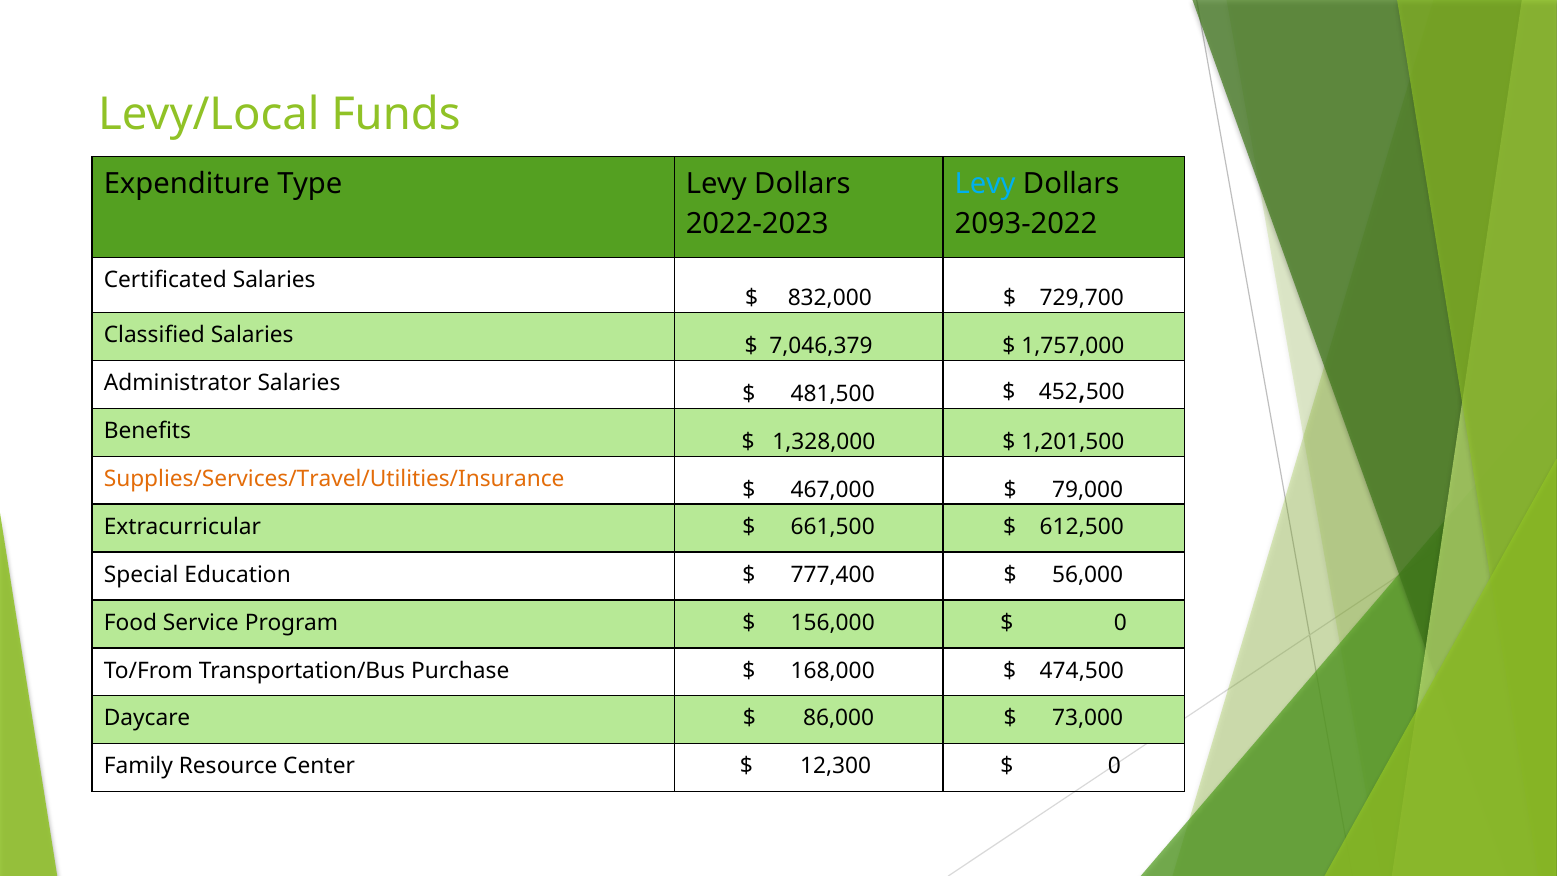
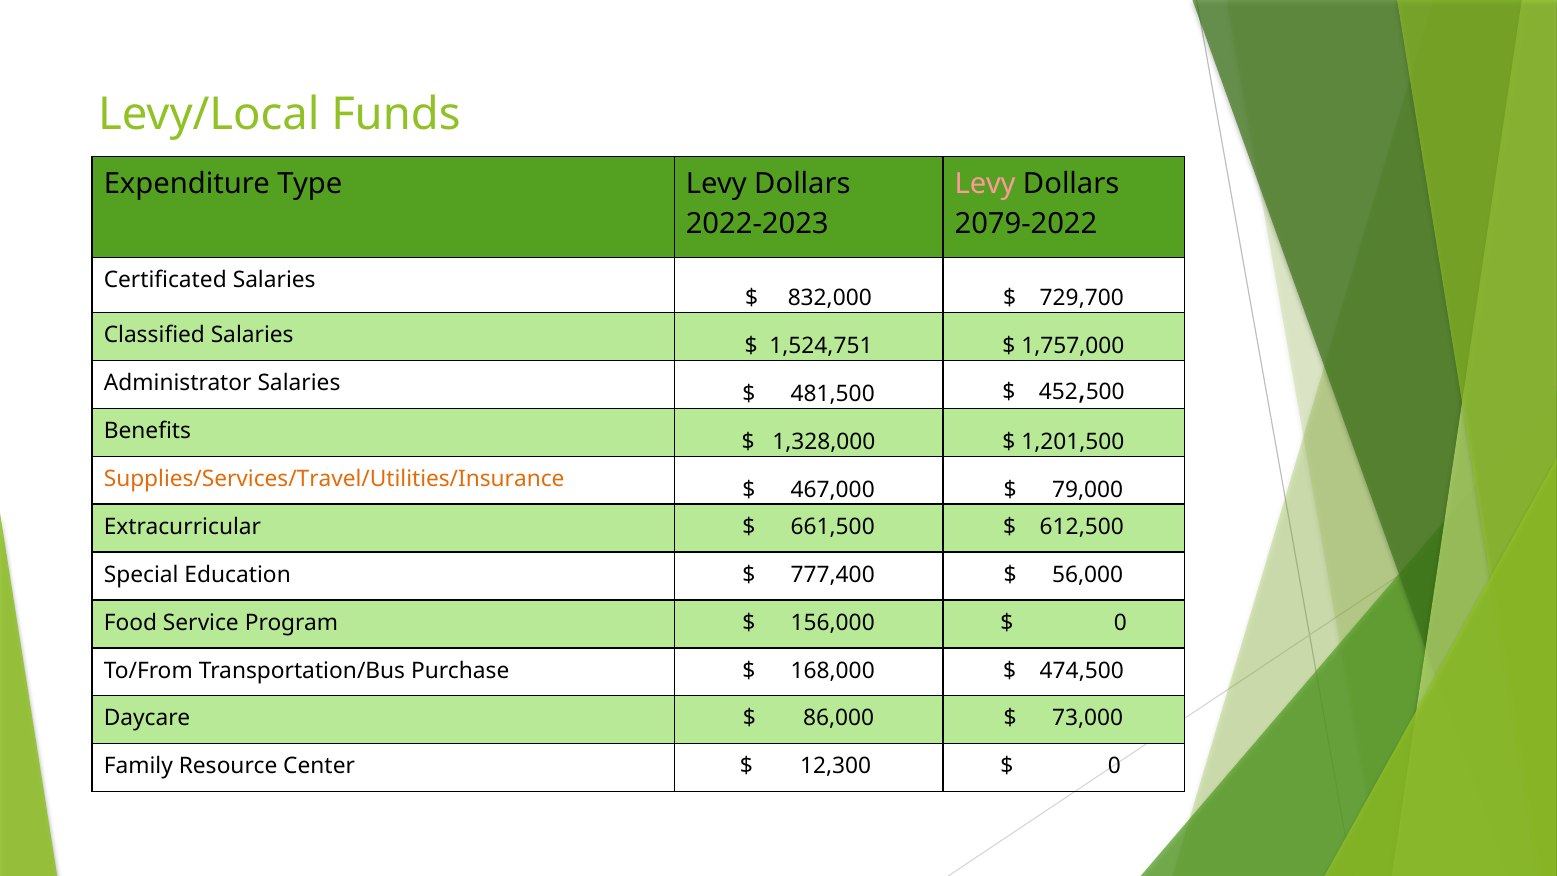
Levy at (985, 184) colour: light blue -> pink
2093-2022: 2093-2022 -> 2079-2022
7,046,379: 7,046,379 -> 1,524,751
